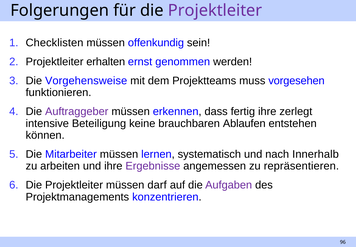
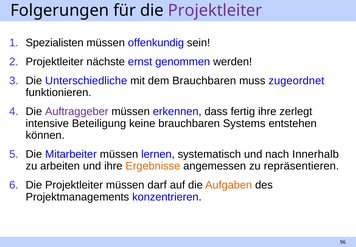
Checklisten: Checklisten -> Spezialisten
erhalten: erhalten -> nächste
Vorgehensweise: Vorgehensweise -> Unterschiedliche
dem Projektteams: Projektteams -> Brauchbaren
vorgesehen: vorgesehen -> zugeordnet
Ablaufen: Ablaufen -> Systems
Ergebnisse colour: purple -> orange
Aufgaben colour: purple -> orange
